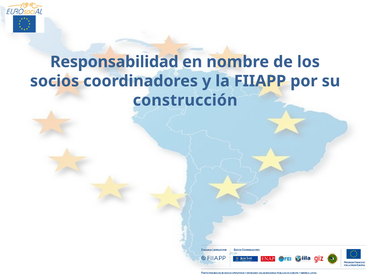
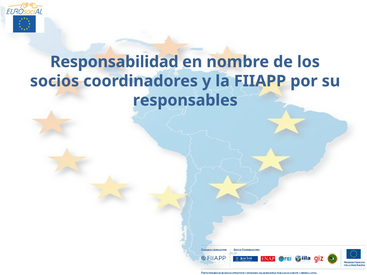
construcción: construcción -> responsables
